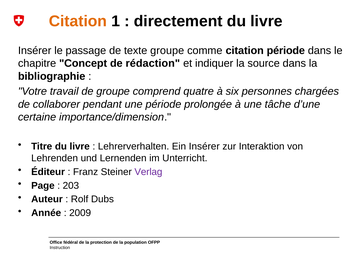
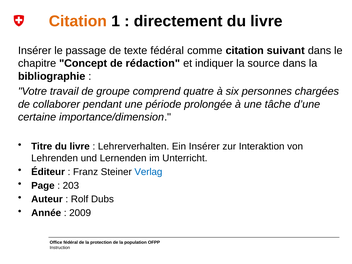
texte groupe: groupe -> fédéral
citation période: période -> suivant
Verlag colour: purple -> blue
